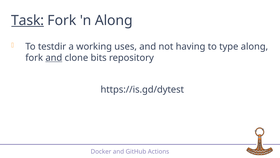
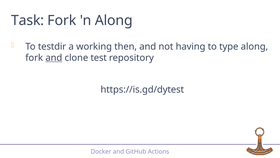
Task underline: present -> none
uses: uses -> then
bits: bits -> test
